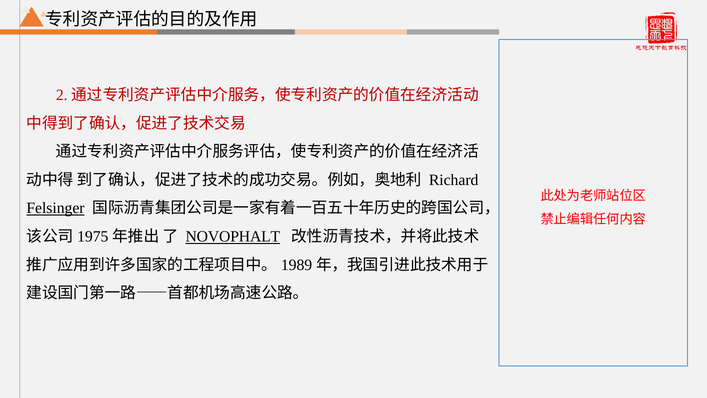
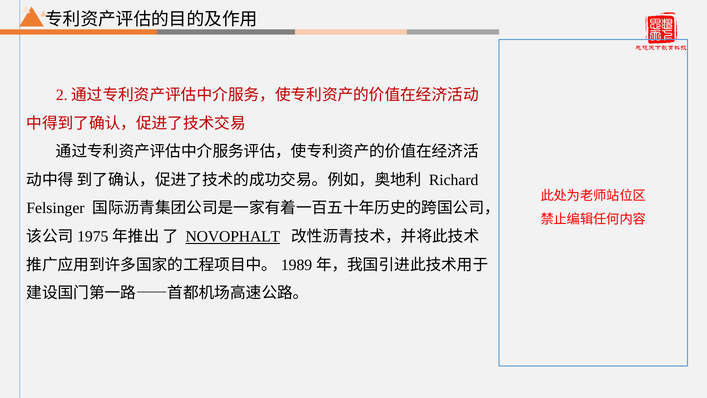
Felsinger underline: present -> none
